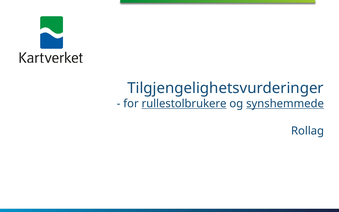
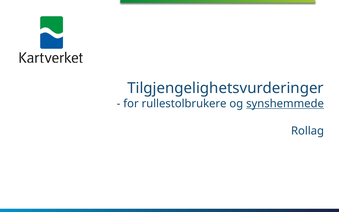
rullestolbrukere underline: present -> none
